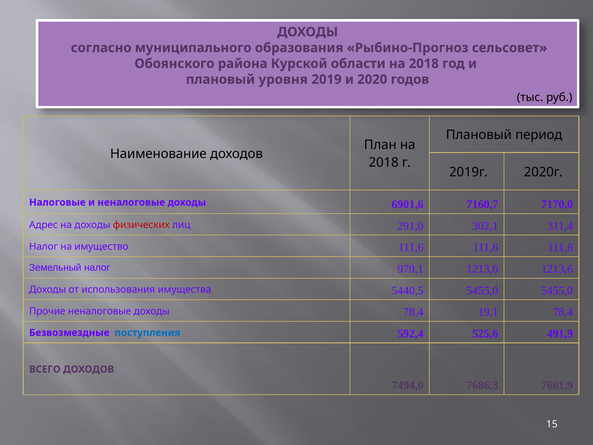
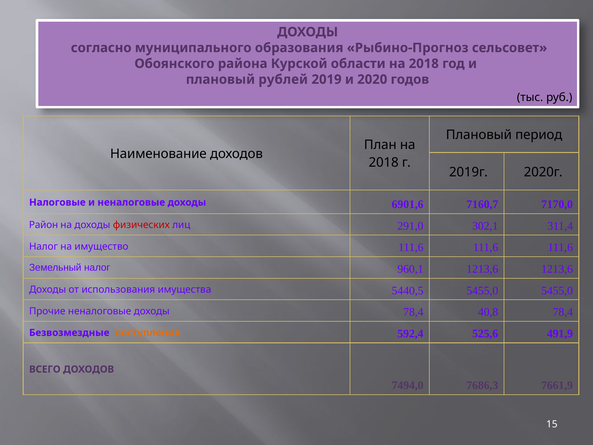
уровня: уровня -> рублей
Адрес: Адрес -> Район
970,1: 970,1 -> 960,1
19,1: 19,1 -> 40,8
поступления colour: blue -> orange
